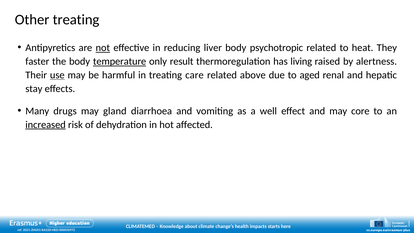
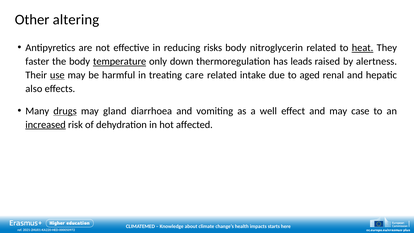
Other treating: treating -> altering
not underline: present -> none
liver: liver -> risks
psychotropic: psychotropic -> nitroglycerin
heat underline: none -> present
result: result -> down
living: living -> leads
above: above -> intake
stay: stay -> also
drugs underline: none -> present
core: core -> case
